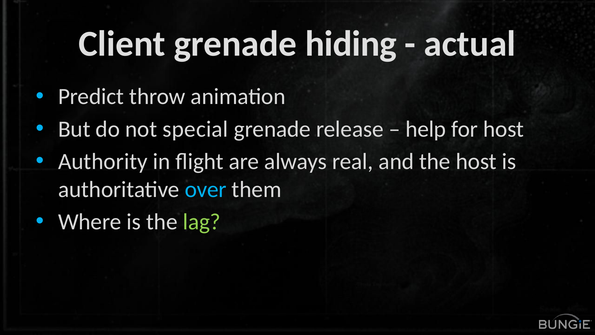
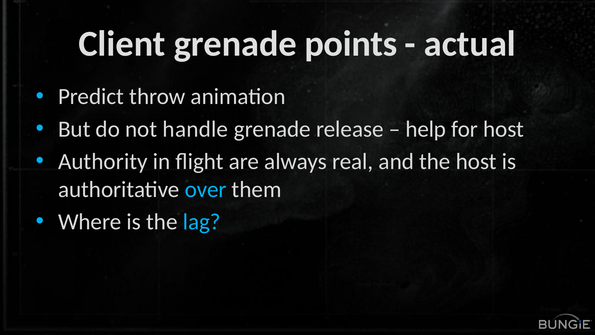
hiding: hiding -> points
special: special -> handle
lag colour: light green -> light blue
